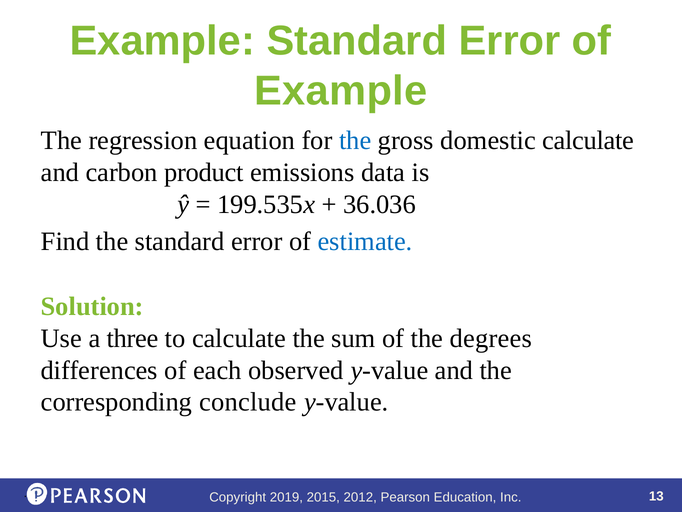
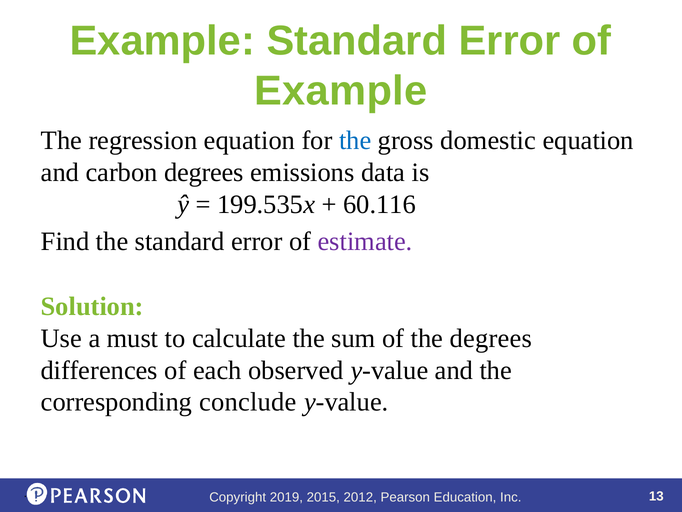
domestic calculate: calculate -> equation
carbon product: product -> degrees
36.036: 36.036 -> 60.116
estimate colour: blue -> purple
three: three -> must
